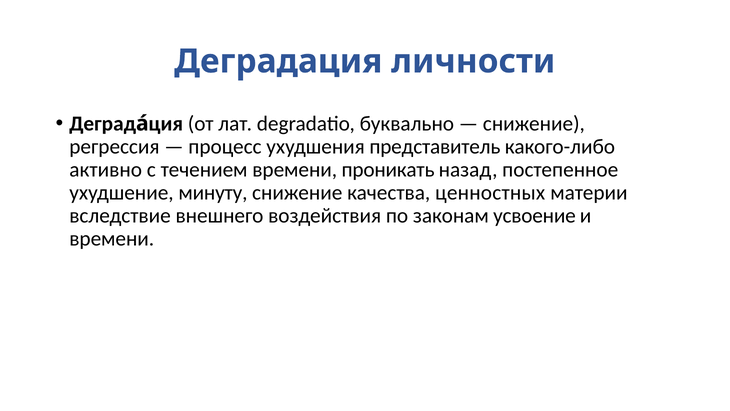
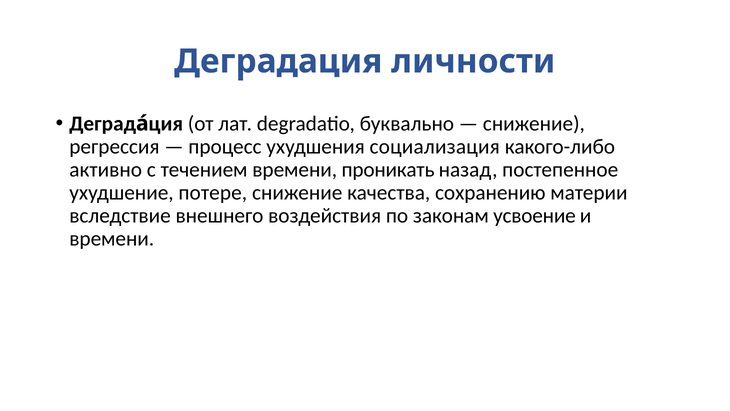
представитель: представитель -> социализация
минуту: минуту -> потере
ценностных: ценностных -> сохранению
